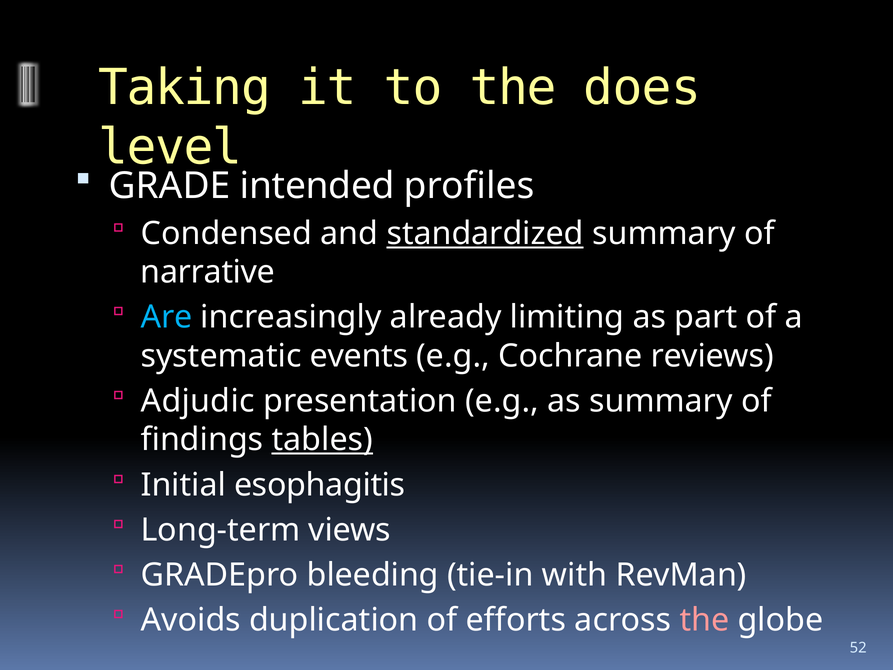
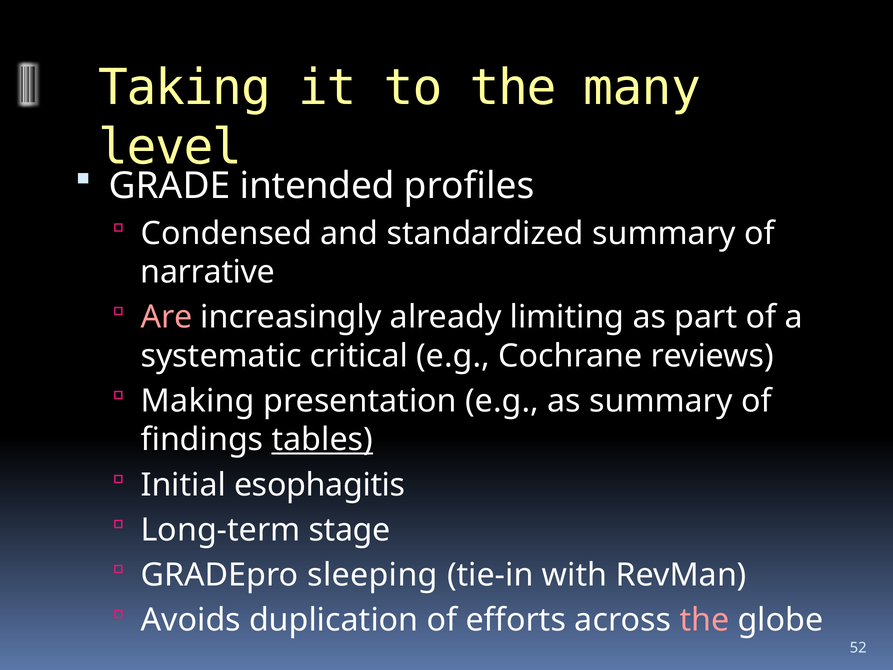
does: does -> many
standardized underline: present -> none
Are colour: light blue -> pink
events: events -> critical
Adjudic: Adjudic -> Making
views: views -> stage
bleeding: bleeding -> sleeping
